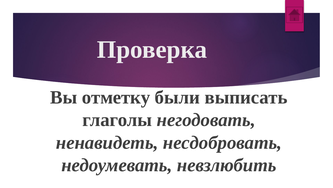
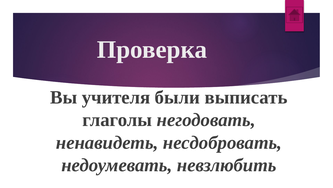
отметку: отметку -> учителя
